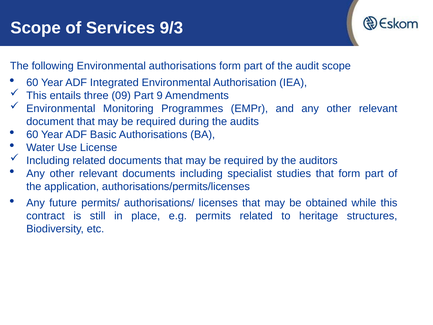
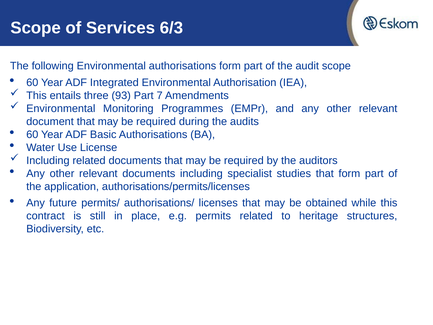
9/3: 9/3 -> 6/3
09: 09 -> 93
9: 9 -> 7
